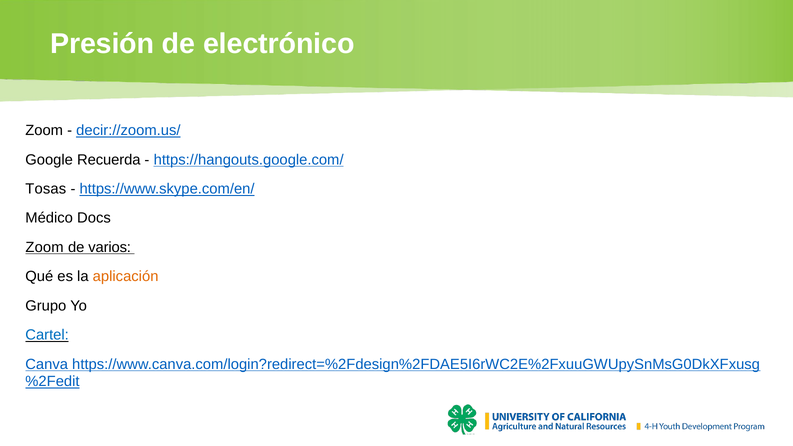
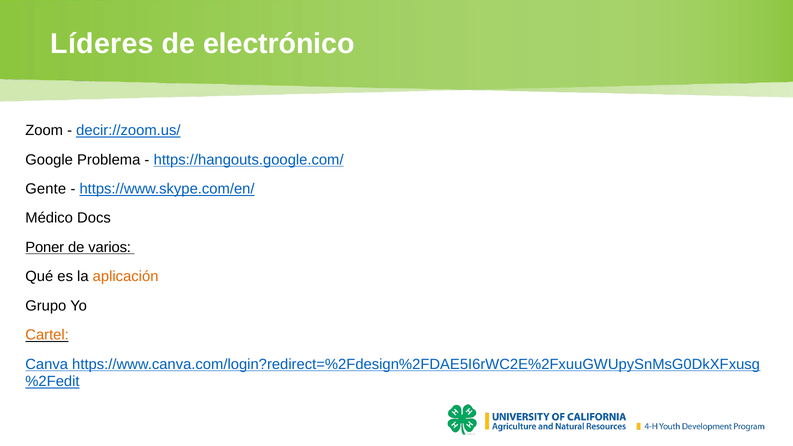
Presión: Presión -> Líderes
Recuerda: Recuerda -> Problema
Tosas: Tosas -> Gente
Zoom at (45, 247): Zoom -> Poner
Cartel colour: blue -> orange
